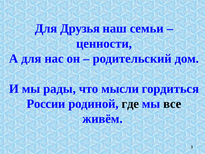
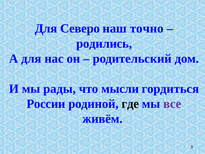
Друзья: Друзья -> Северо
семьи: семьи -> точно
ценности: ценности -> родились
все colour: black -> purple
